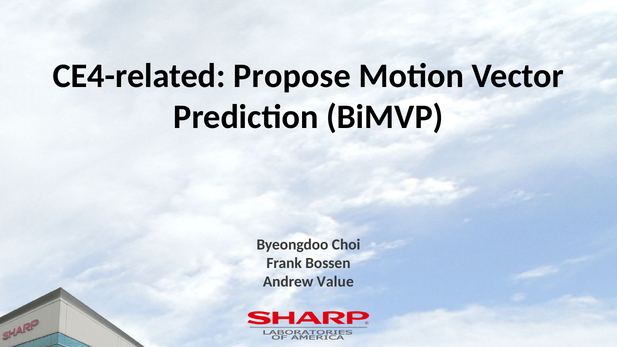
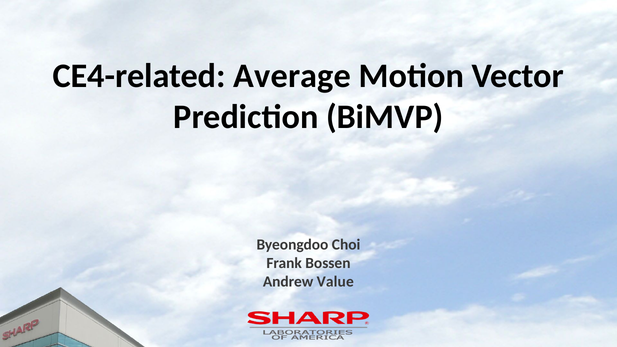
Propose: Propose -> Average
